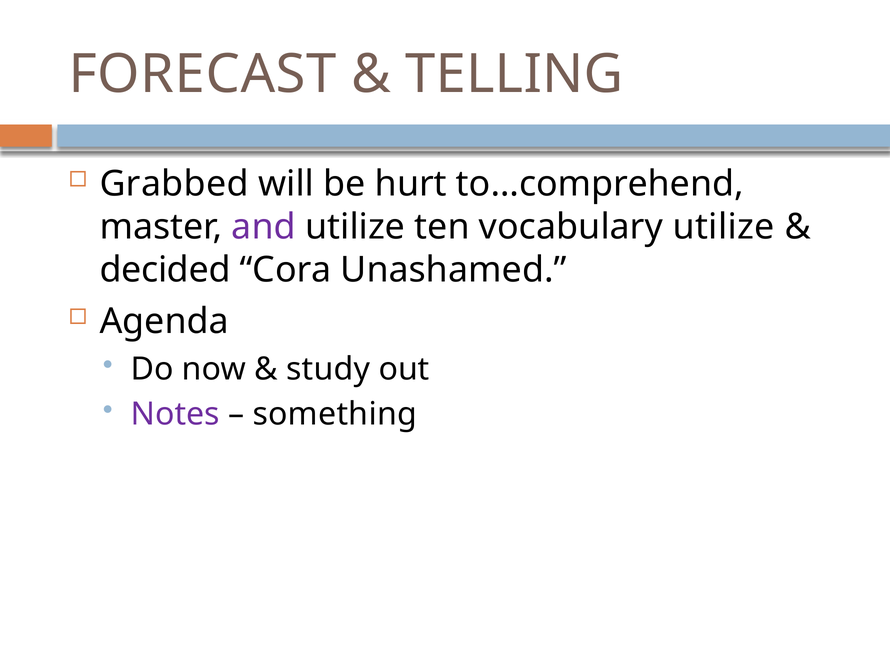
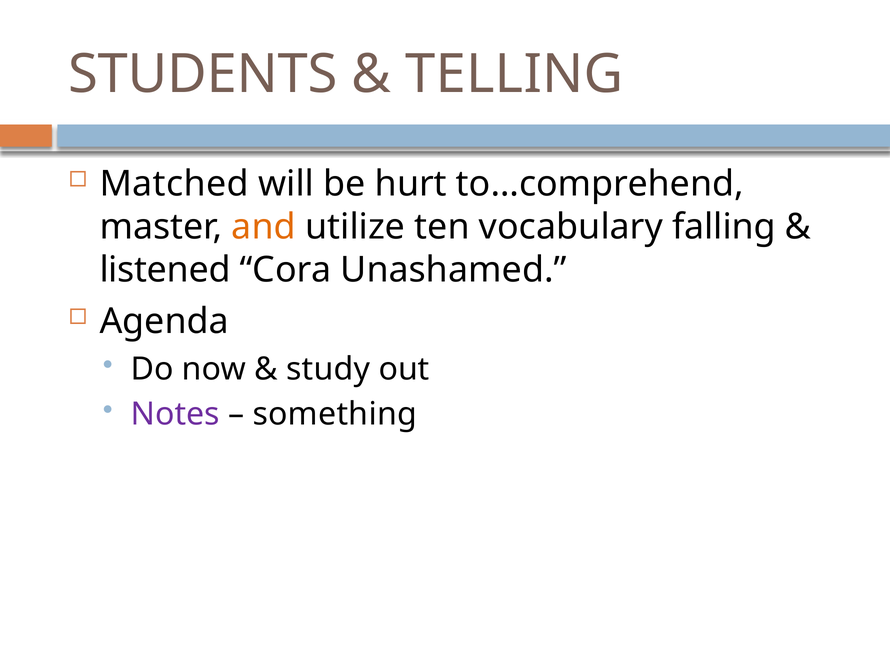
FORECAST: FORECAST -> STUDENTS
Grabbed: Grabbed -> Matched
and colour: purple -> orange
vocabulary utilize: utilize -> falling
decided: decided -> listened
